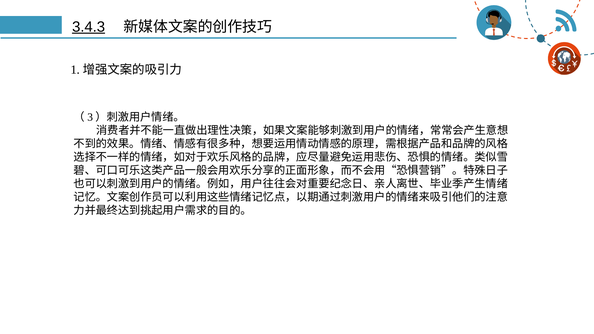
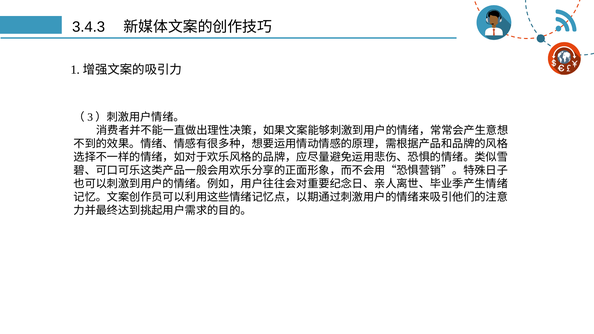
3.4.3 underline: present -> none
